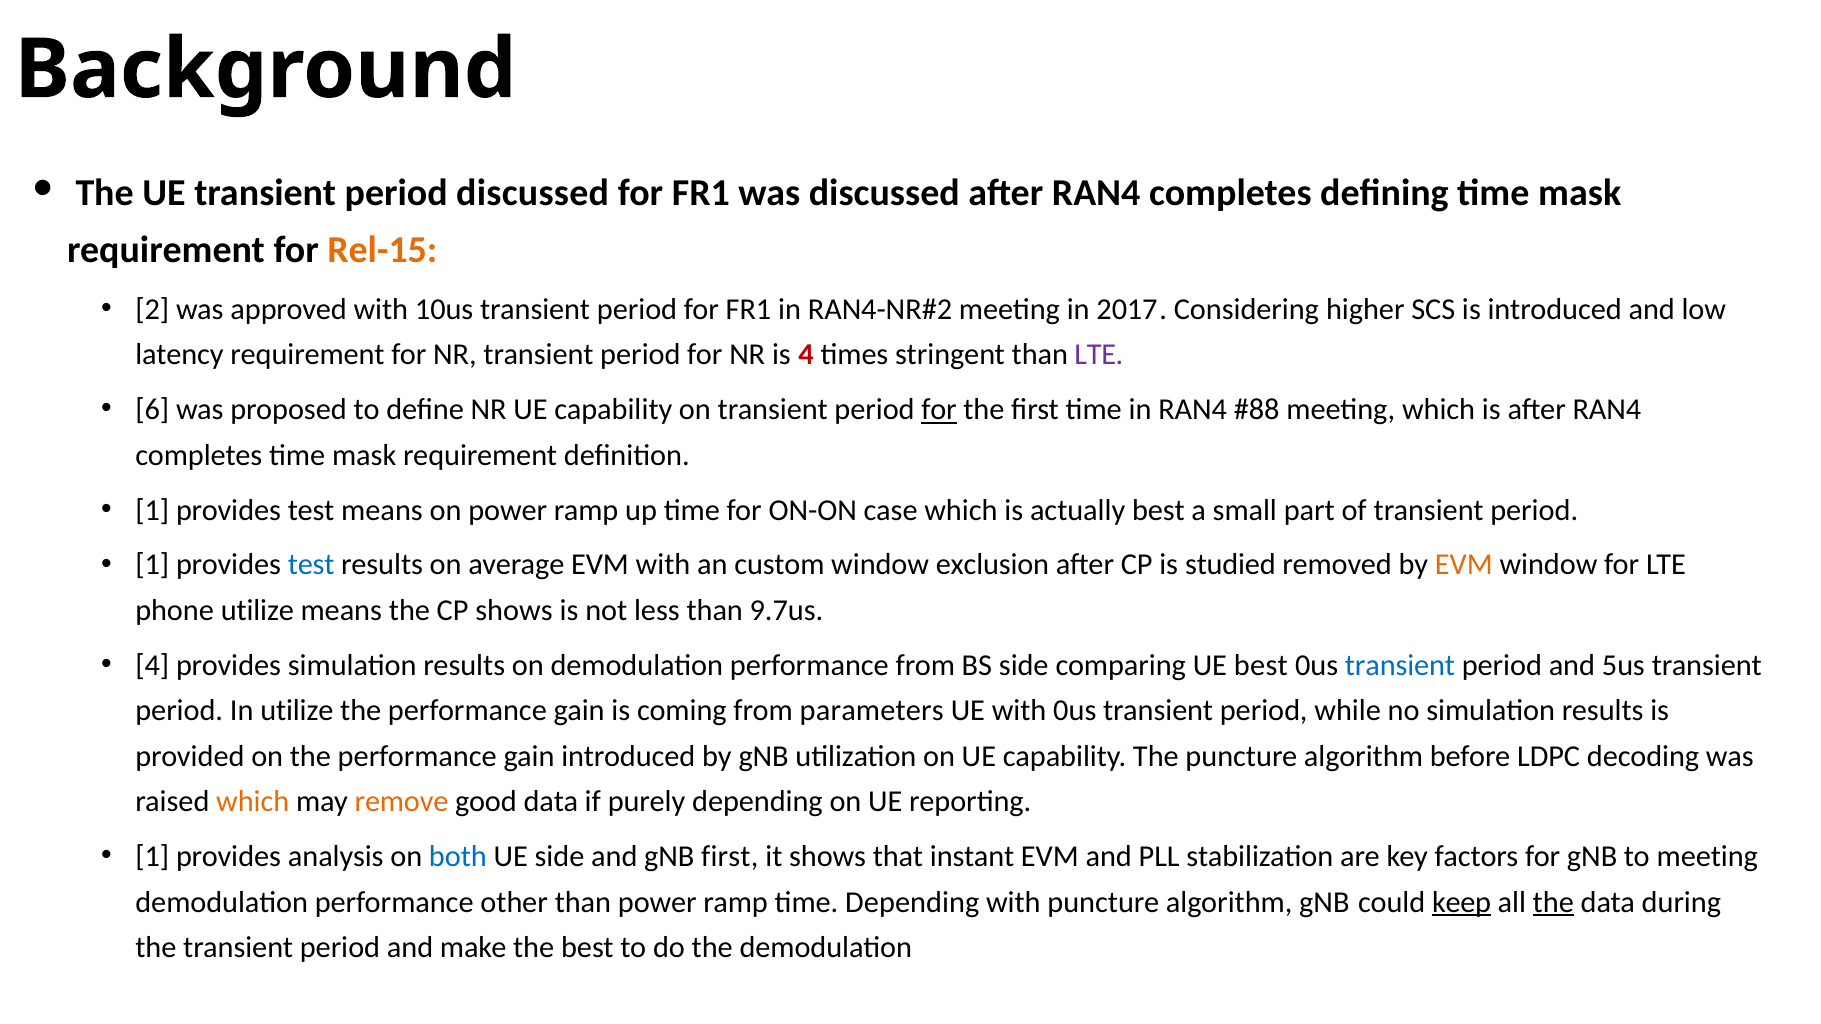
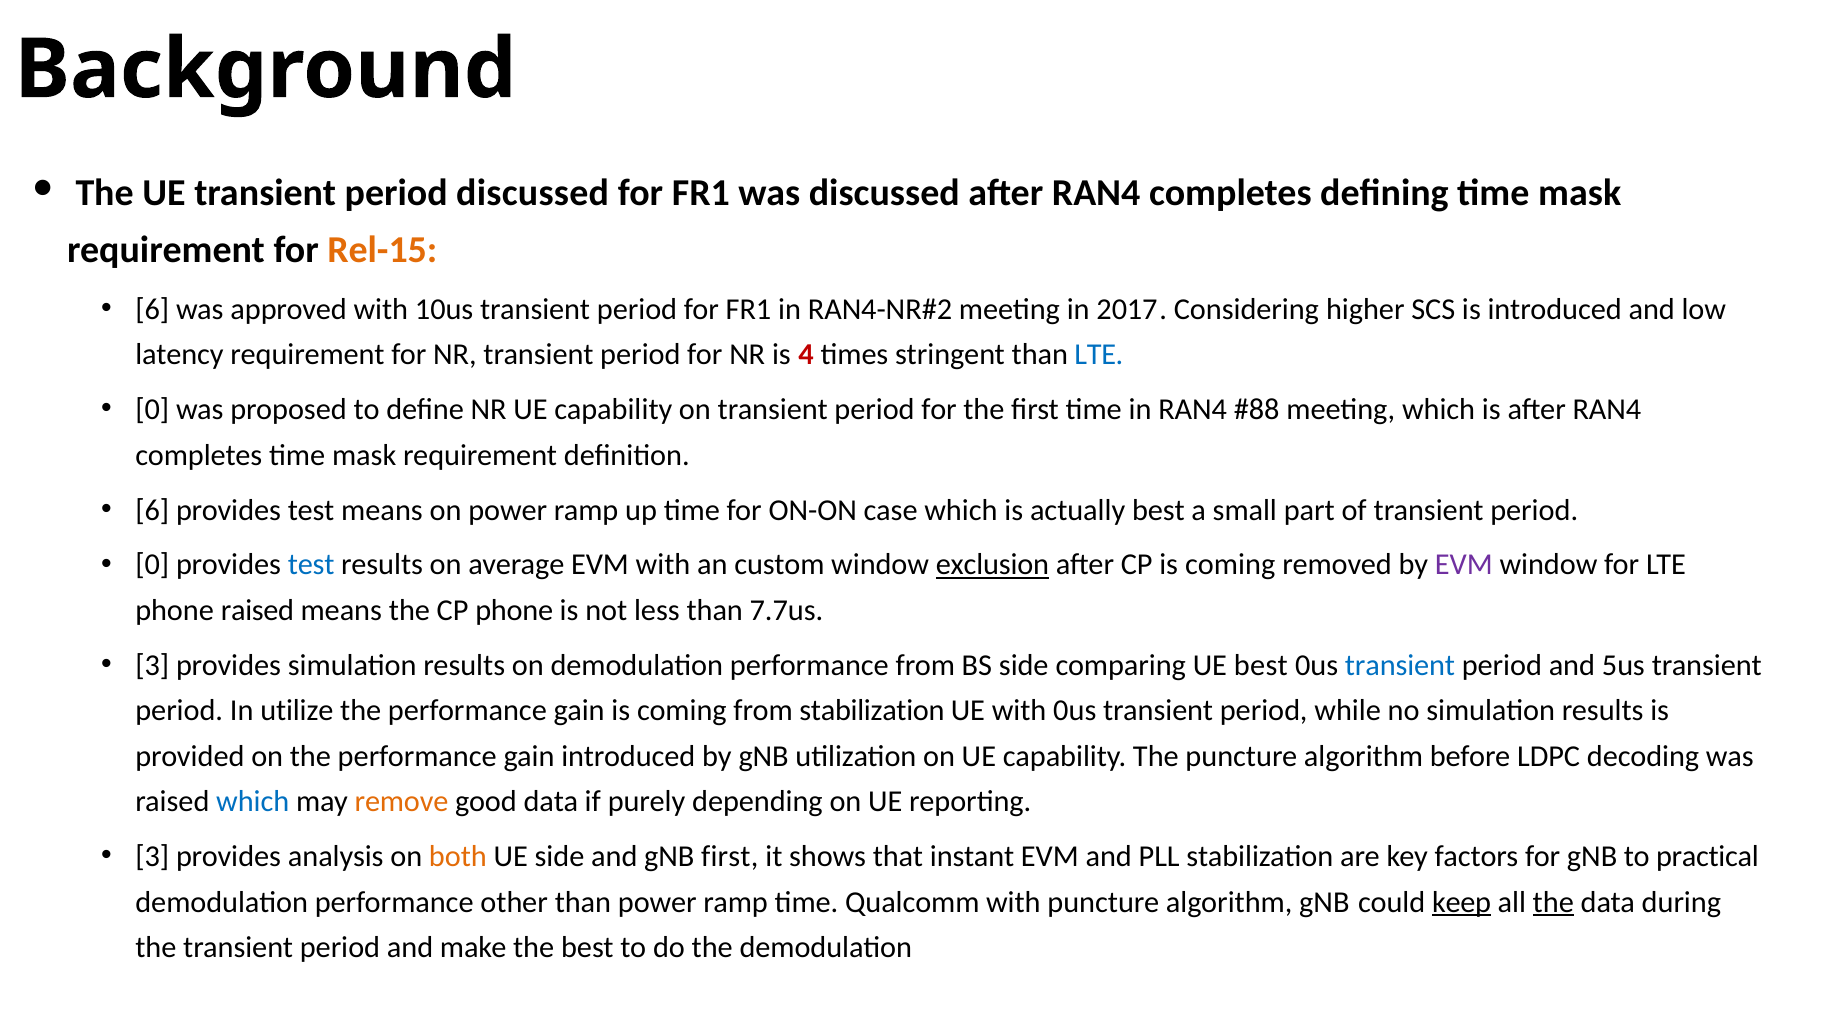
2 at (152, 309): 2 -> 6
LTE at (1099, 355) colour: purple -> blue
6 at (152, 410): 6 -> 0
for at (939, 410) underline: present -> none
1 at (152, 510): 1 -> 6
1 at (152, 565): 1 -> 0
exclusion underline: none -> present
CP is studied: studied -> coming
EVM at (1464, 565) colour: orange -> purple
phone utilize: utilize -> raised
CP shows: shows -> phone
9.7us: 9.7us -> 7.7us
4 at (152, 666): 4 -> 3
from parameters: parameters -> stabilization
which at (253, 802) colour: orange -> blue
1 at (152, 857): 1 -> 3
both colour: blue -> orange
to meeting: meeting -> practical
time Depending: Depending -> Qualcomm
